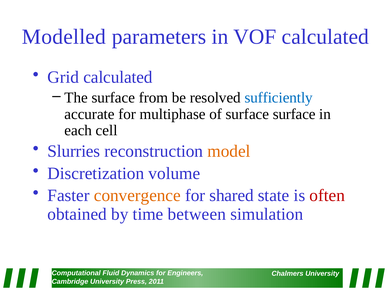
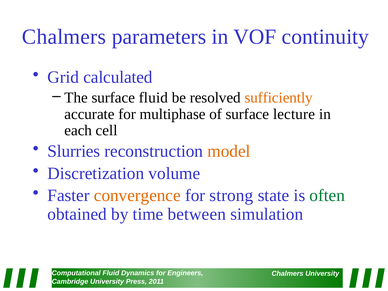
Modelled at (64, 37): Modelled -> Chalmers
VOF calculated: calculated -> continuity
surface from: from -> fluid
sufficiently colour: blue -> orange
surface surface: surface -> lecture
shared: shared -> strong
often colour: red -> green
